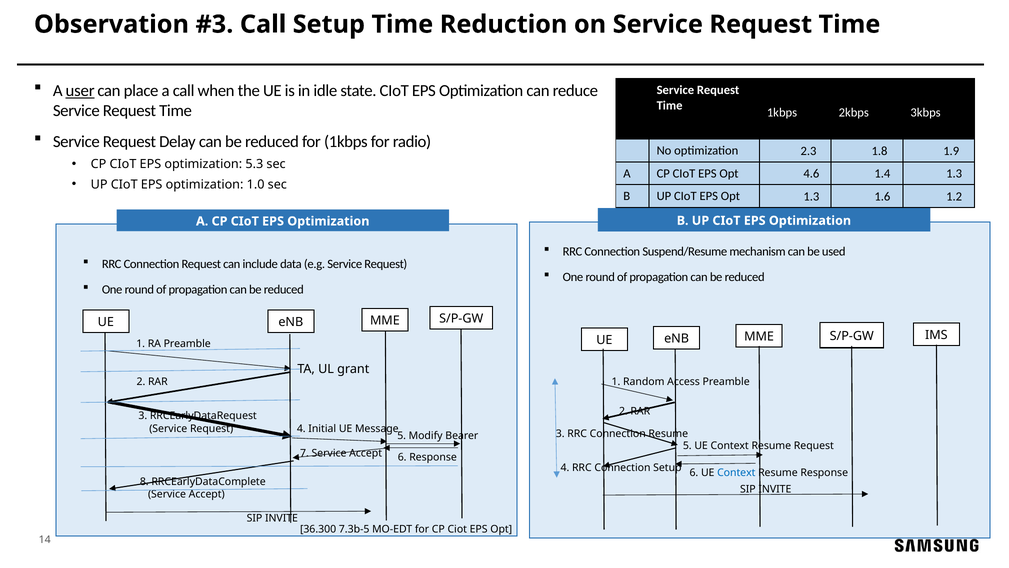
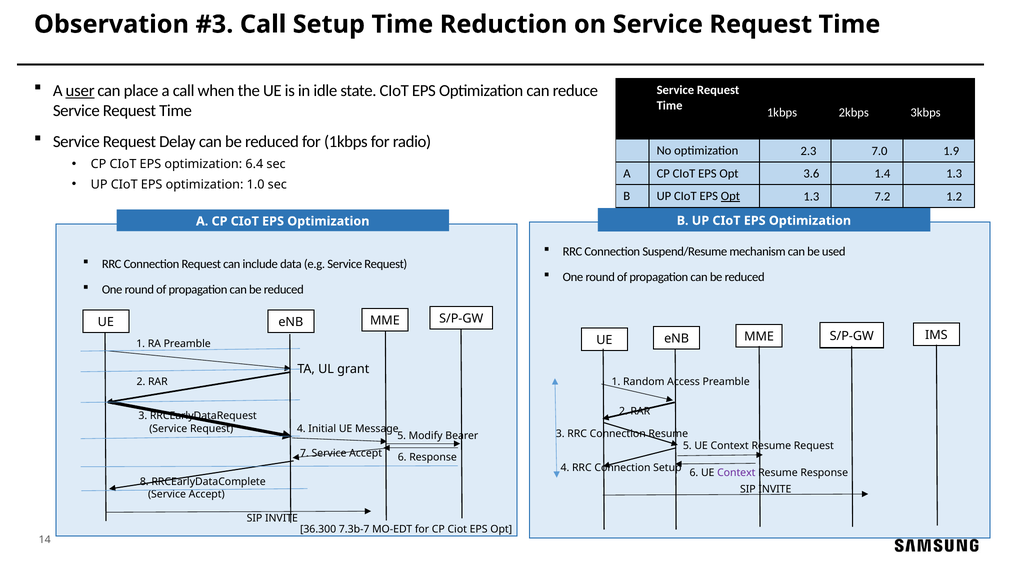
1.8: 1.8 -> 7.0
5.3: 5.3 -> 6.4
4.6: 4.6 -> 3.6
Opt at (730, 196) underline: none -> present
1.6: 1.6 -> 7.2
Context at (736, 473) colour: blue -> purple
7.3b-5: 7.3b-5 -> 7.3b-7
